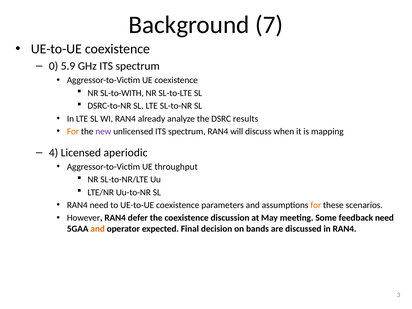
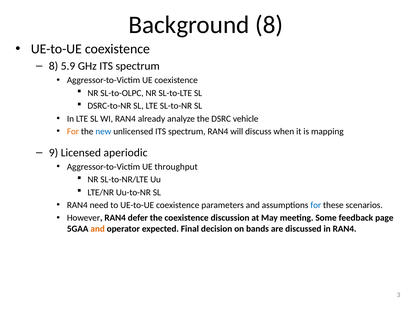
Background 7: 7 -> 8
0 at (54, 66): 0 -> 8
SL-to-WITH: SL-to-WITH -> SL-to-OLPC
results: results -> vehicle
new colour: purple -> blue
4: 4 -> 9
for at (316, 205) colour: orange -> blue
feedback need: need -> page
